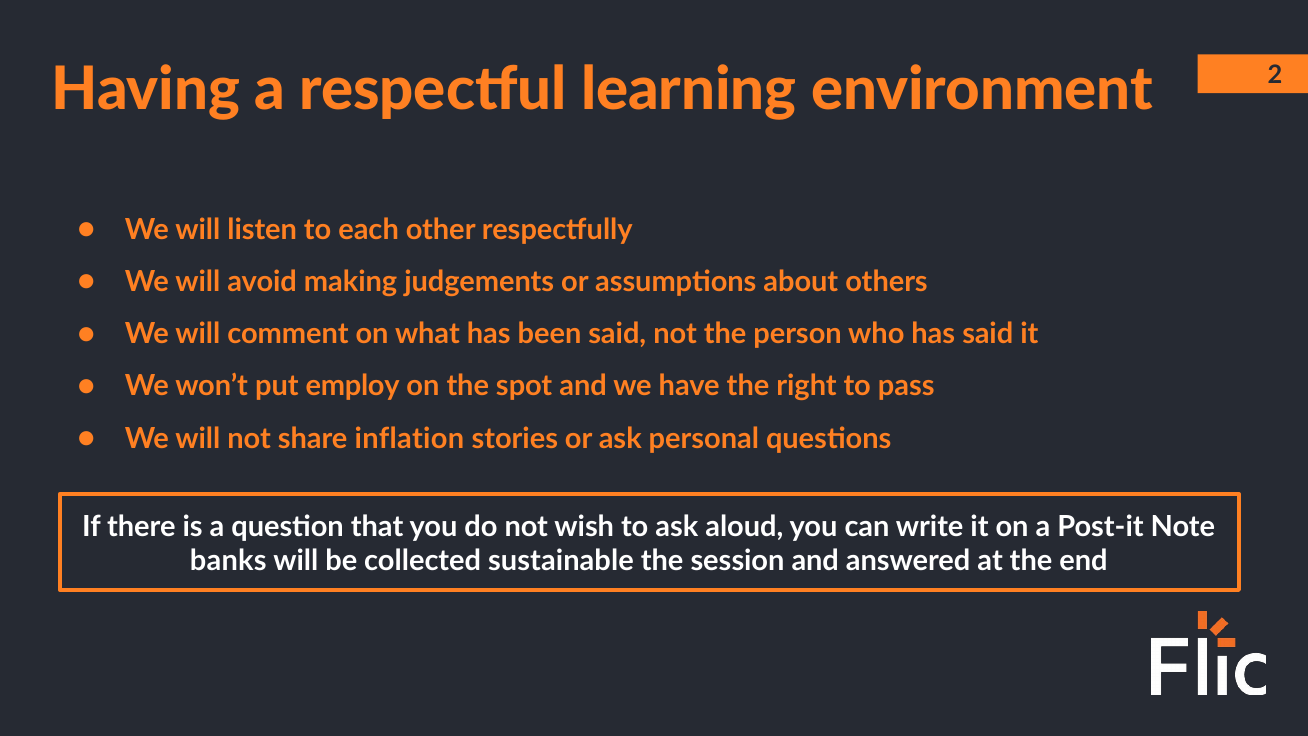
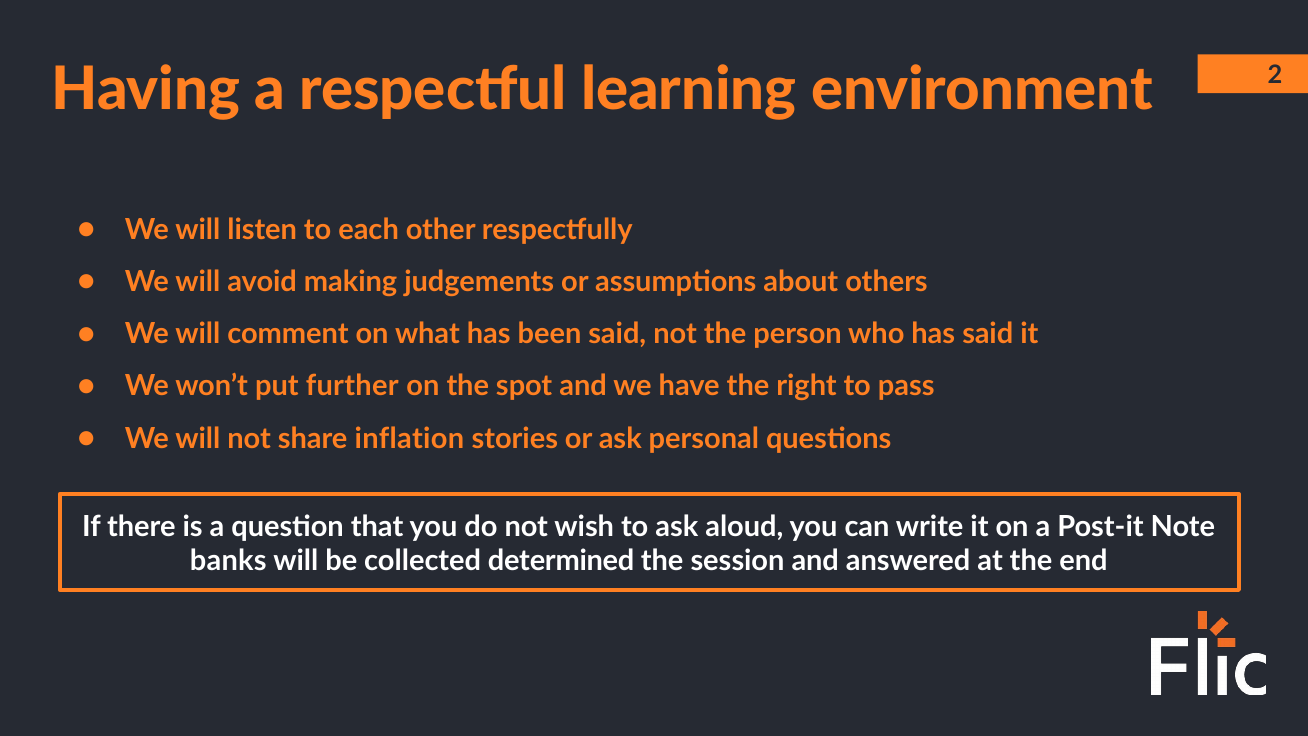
employ: employ -> further
sustainable: sustainable -> determined
